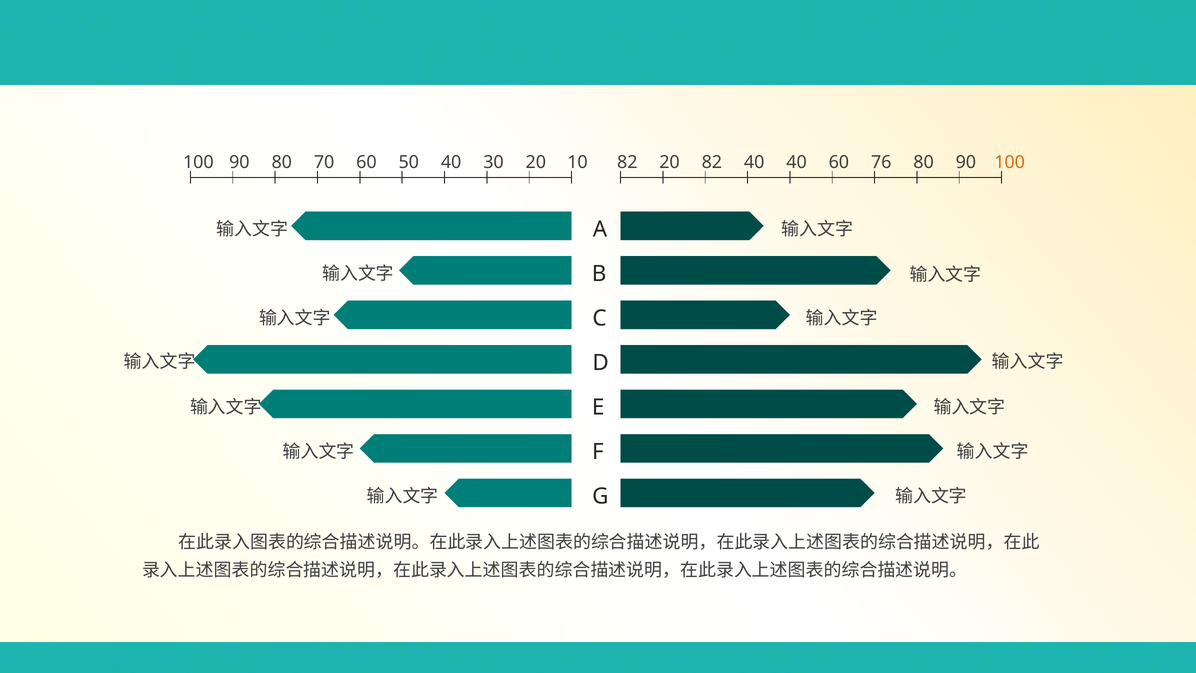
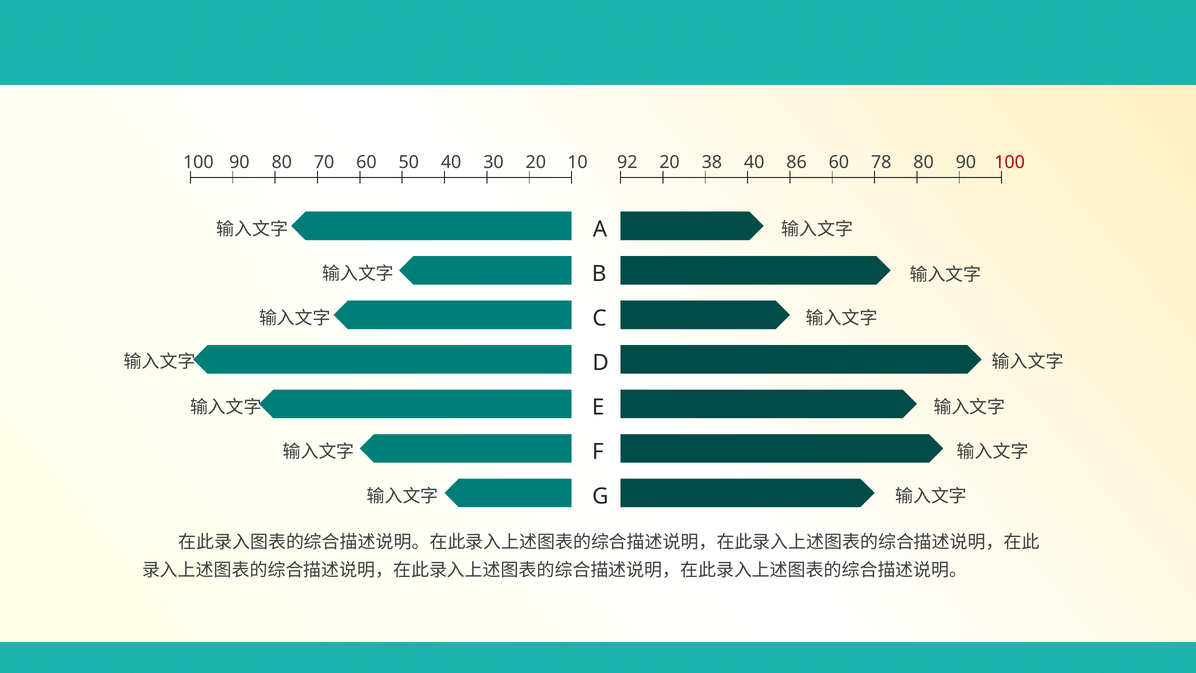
100 82: 82 -> 92
20 82: 82 -> 38
40 40: 40 -> 86
76: 76 -> 78
100 at (1010, 163) colour: orange -> red
